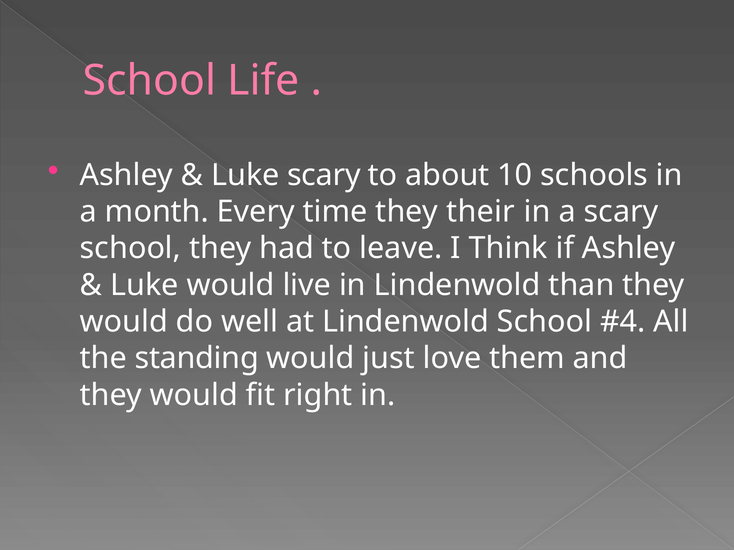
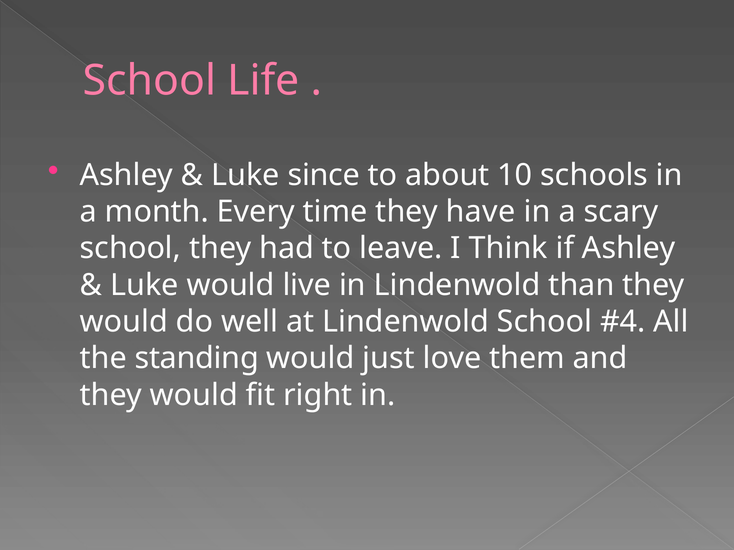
Luke scary: scary -> since
their: their -> have
